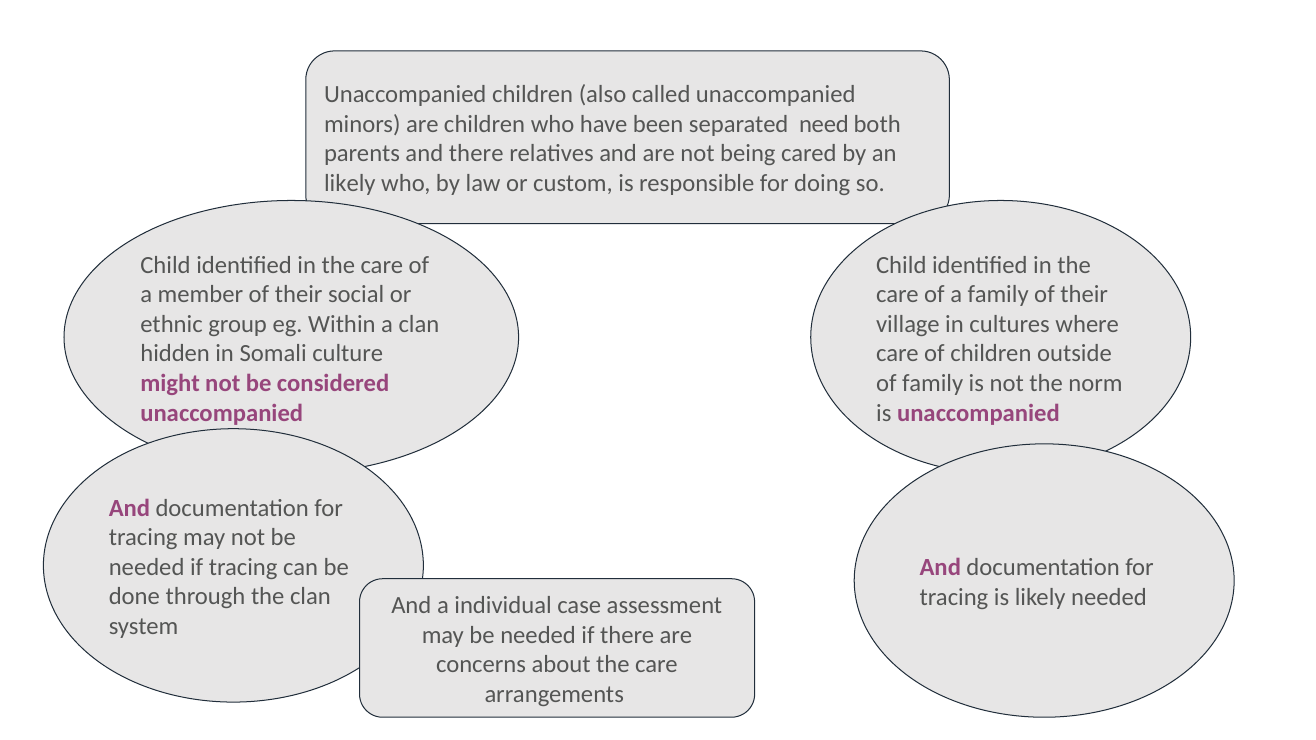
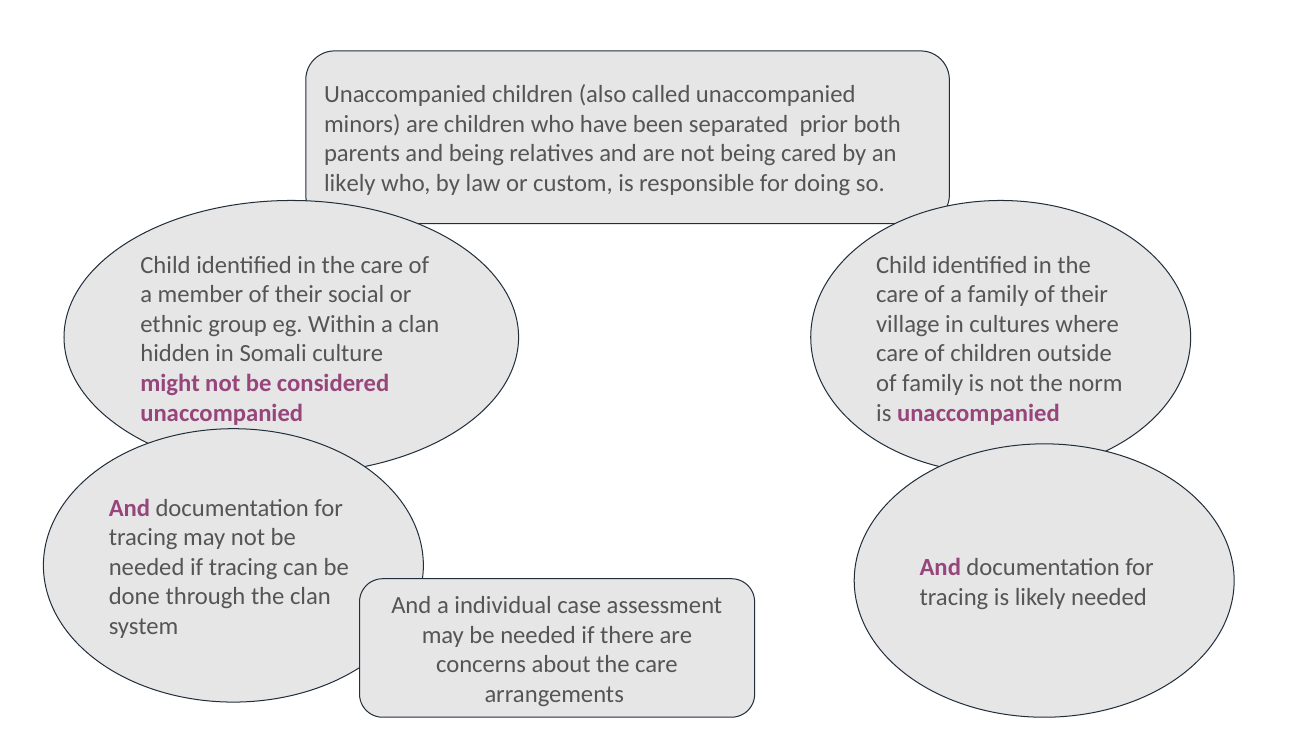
need: need -> prior
and there: there -> being
